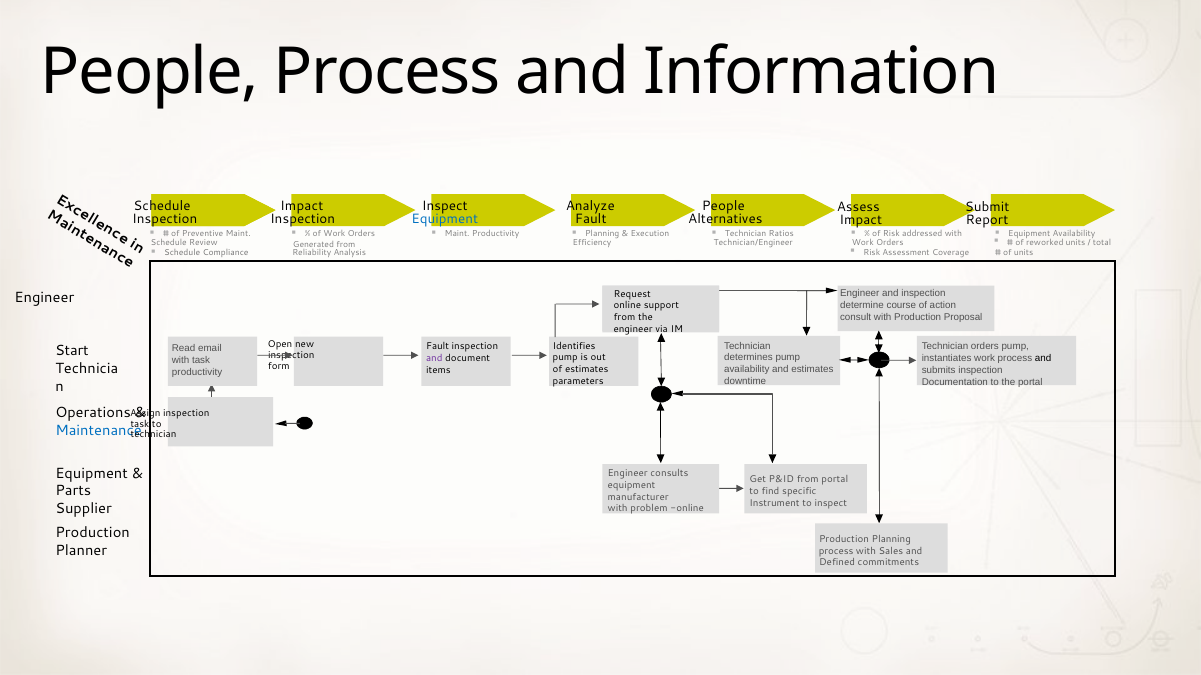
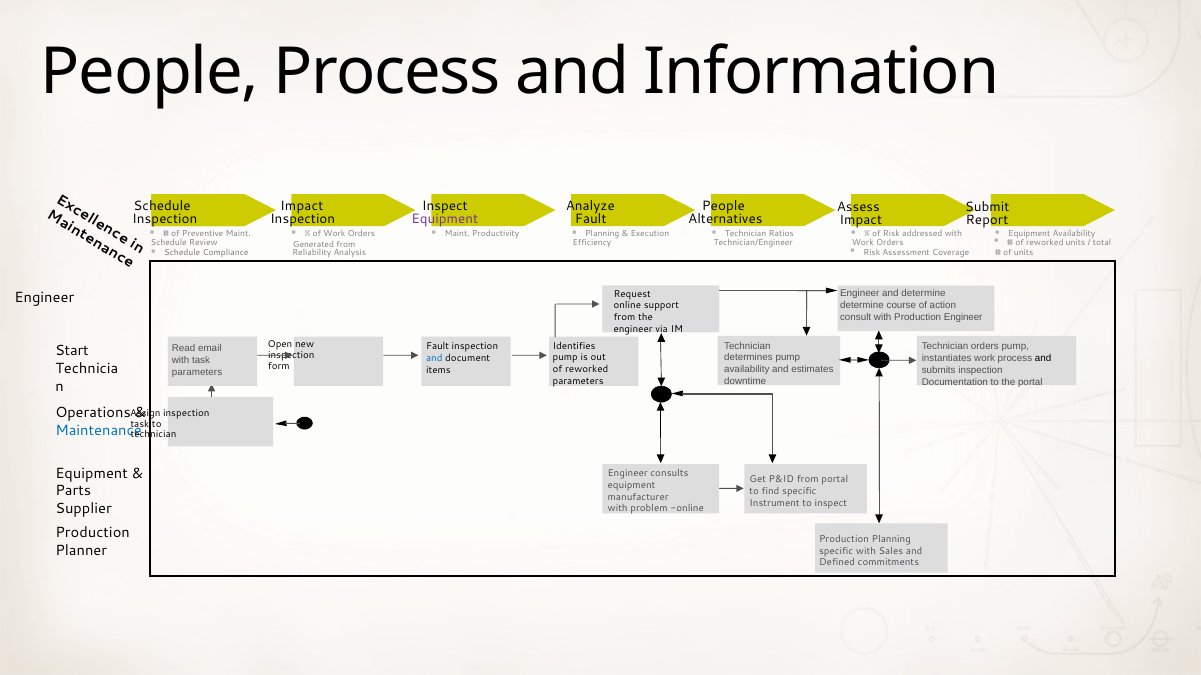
Equipment at (445, 219) colour: blue -> purple
and inspection: inspection -> determine
Production Proposal: Proposal -> Engineer
and at (434, 359) colour: purple -> blue
estimates at (587, 370): estimates -> reworked
productivity at (197, 372): productivity -> parameters
process at (836, 551): process -> specific
